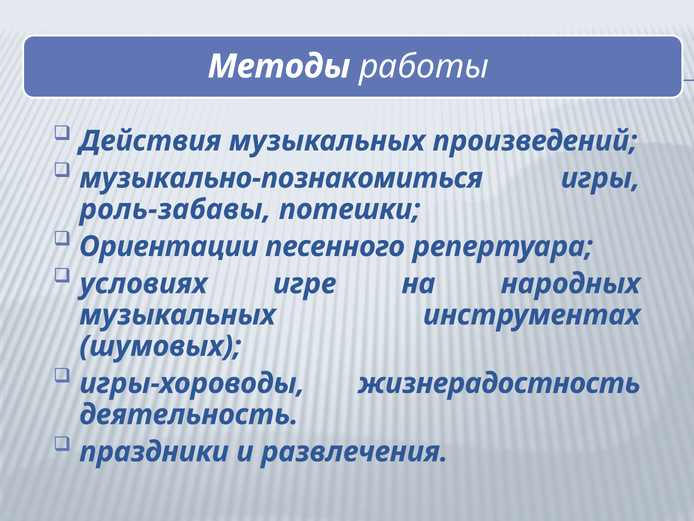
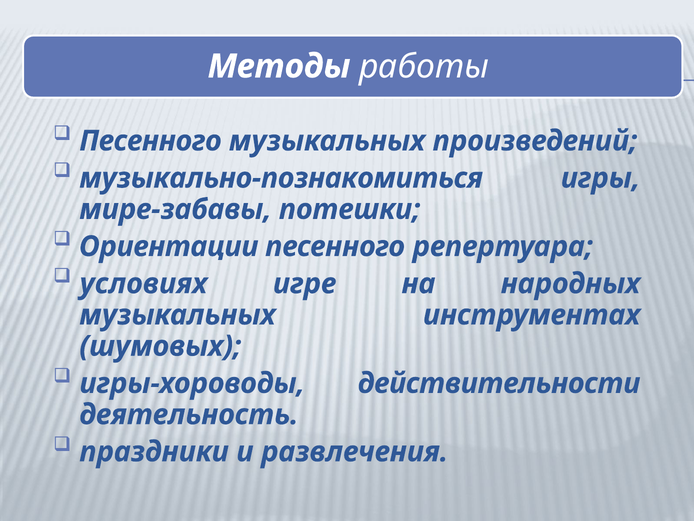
Действия at (150, 141): Действия -> Песенного
роль-забавы: роль-забавы -> мире-забавы
жизнерадостность: жизнерадостность -> действительности
